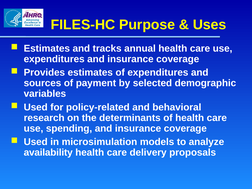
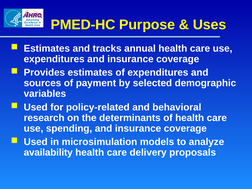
FILES-HC: FILES-HC -> PMED-HC
